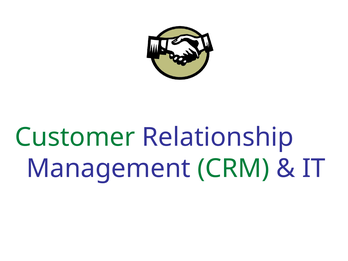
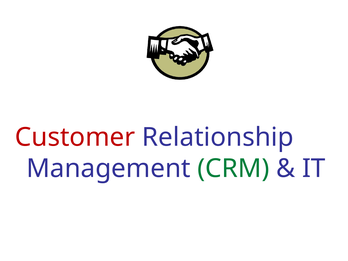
Customer colour: green -> red
